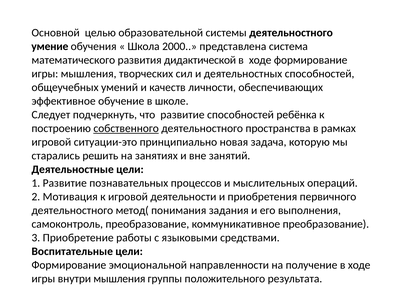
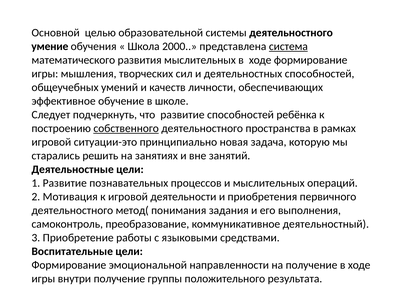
система underline: none -> present
развития дидактической: дидактической -> мыслительных
коммуникативное преобразование: преобразование -> деятельностный
внутри мышления: мышления -> получение
